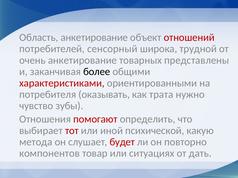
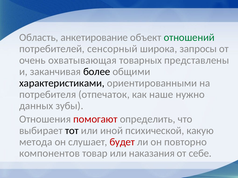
отношений colour: red -> green
трудной: трудной -> запросы
очень анкетирование: анкетирование -> охватывающая
характеристиками colour: red -> black
оказывать: оказывать -> отпечаток
трата: трата -> наше
чувство: чувство -> данных
тот colour: red -> black
ситуациях: ситуациях -> наказания
дать: дать -> себе
